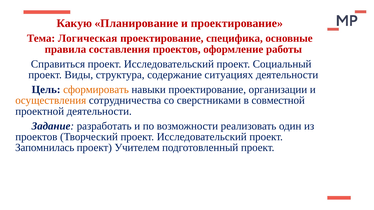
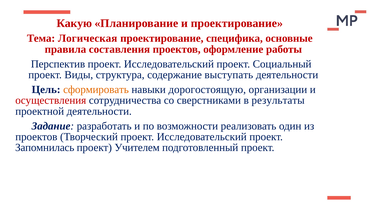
Справиться: Справиться -> Перспектив
ситуациях: ситуациях -> выступать
навыки проектирование: проектирование -> дорогостоящую
осуществления colour: orange -> red
совместной: совместной -> результаты
